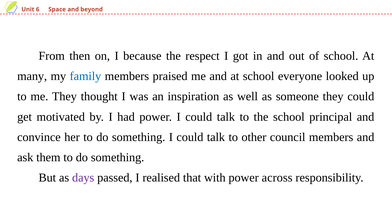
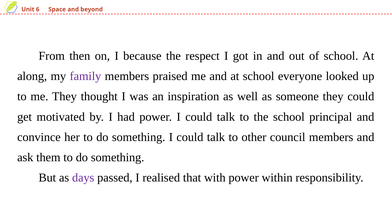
many: many -> along
family colour: blue -> purple
across: across -> within
